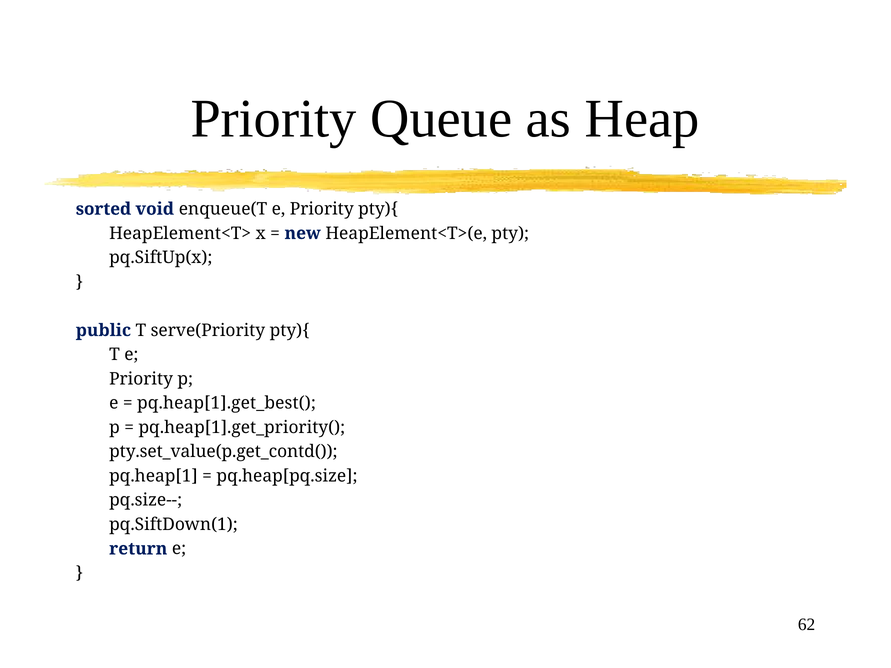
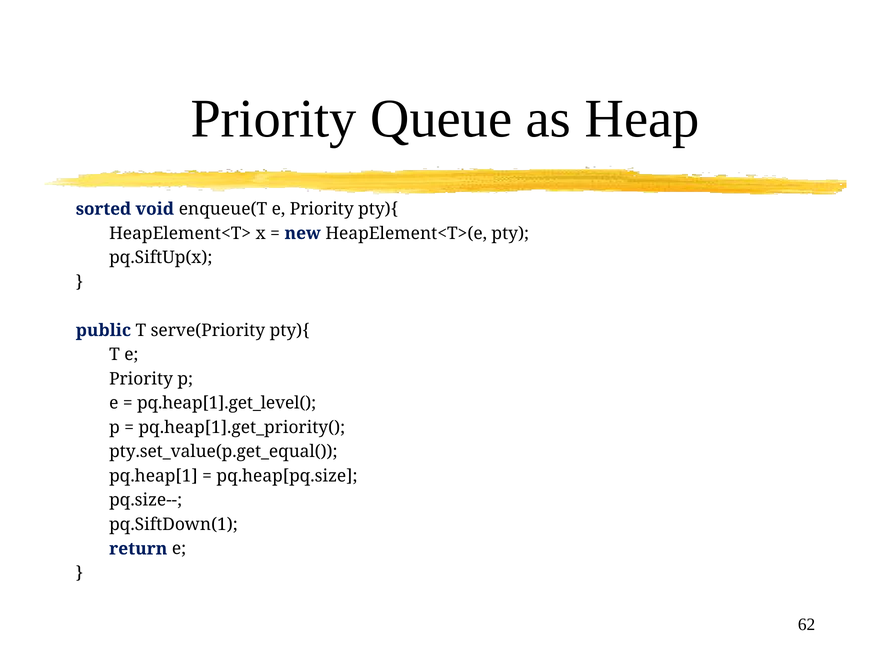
pq.heap[1].get_best(: pq.heap[1].get_best( -> pq.heap[1].get_level(
pty.set_value(p.get_contd(: pty.set_value(p.get_contd( -> pty.set_value(p.get_equal(
